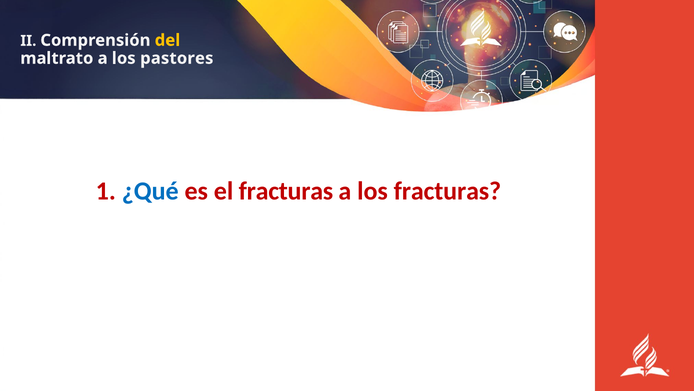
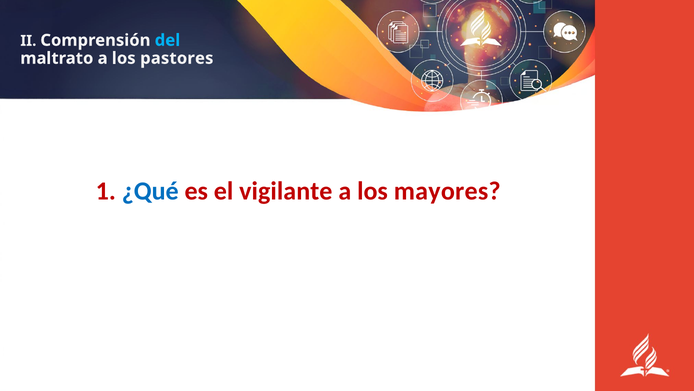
del colour: yellow -> light blue
el fracturas: fracturas -> vigilante
los fracturas: fracturas -> mayores
